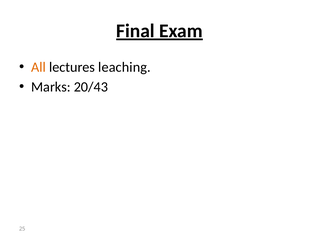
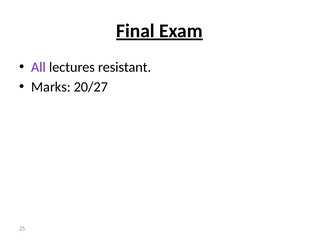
All colour: orange -> purple
leaching: leaching -> resistant
20/43: 20/43 -> 20/27
